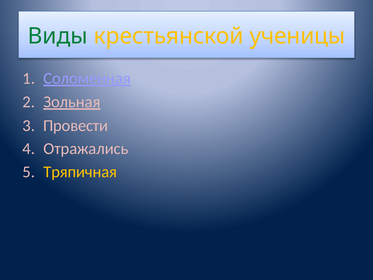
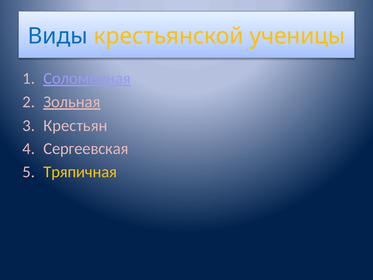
Виды colour: green -> blue
Провести: Провести -> Крестьян
Отражались: Отражались -> Сергеевская
